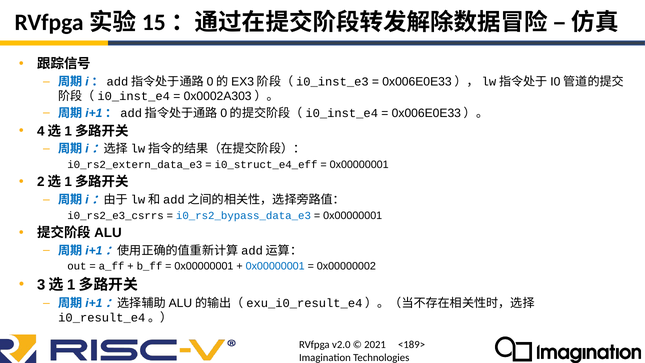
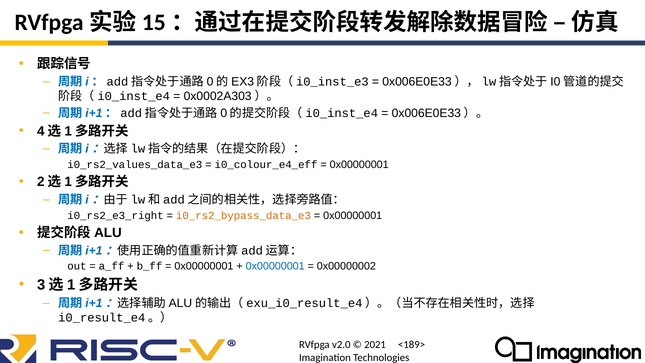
i0_rs2_extern_data_e3: i0_rs2_extern_data_e3 -> i0_rs2_values_data_e3
i0_struct_e4_eff: i0_struct_e4_eff -> i0_colour_e4_eff
i0_rs2_e3_csrrs: i0_rs2_e3_csrrs -> i0_rs2_e3_right
i0_rs2_bypass_data_e3 colour: blue -> orange
